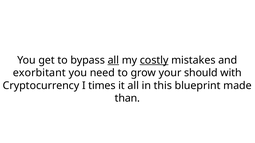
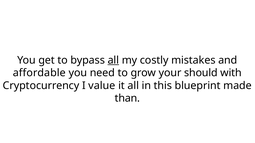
costly underline: present -> none
exorbitant: exorbitant -> affordable
times: times -> value
